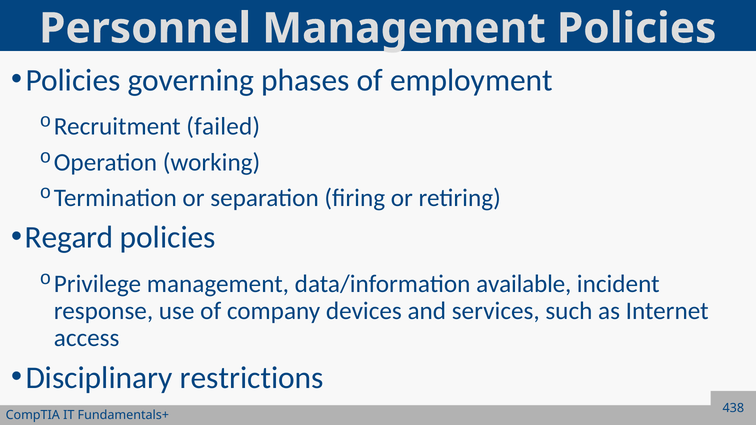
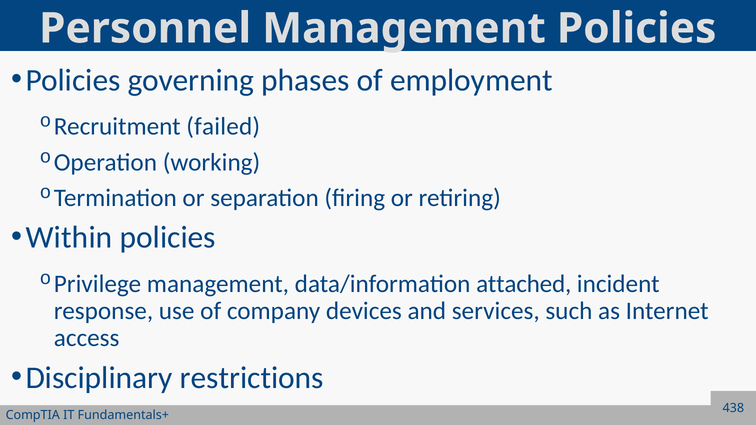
Regard: Regard -> Within
available: available -> attached
